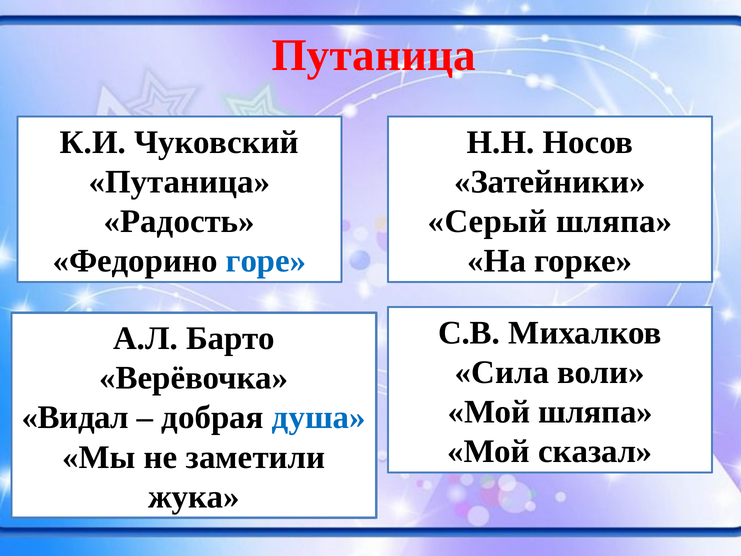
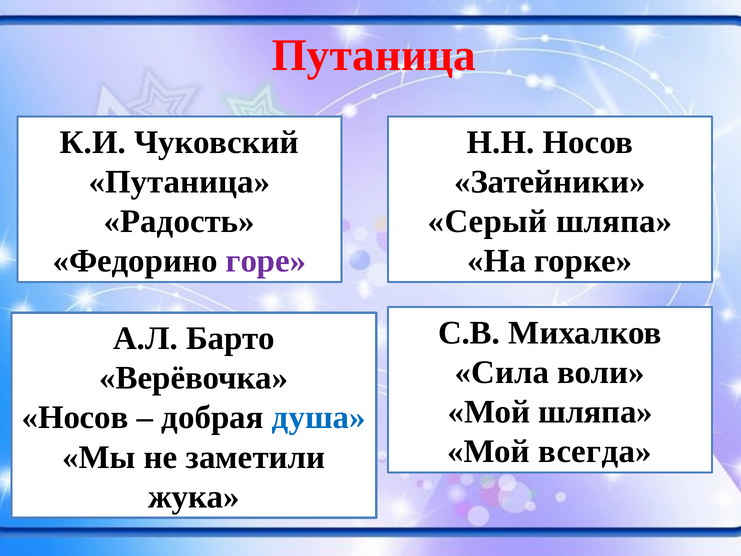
горе colour: blue -> purple
Видал at (75, 417): Видал -> Носов
сказал: сказал -> всегда
